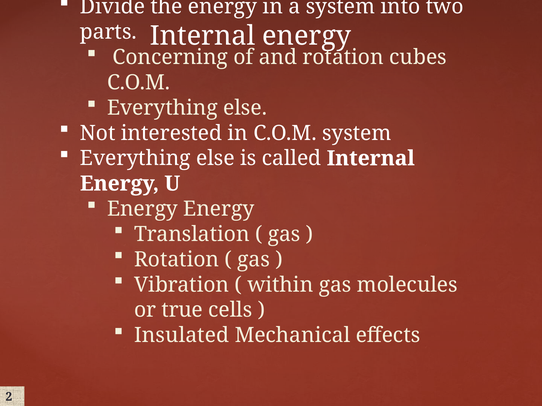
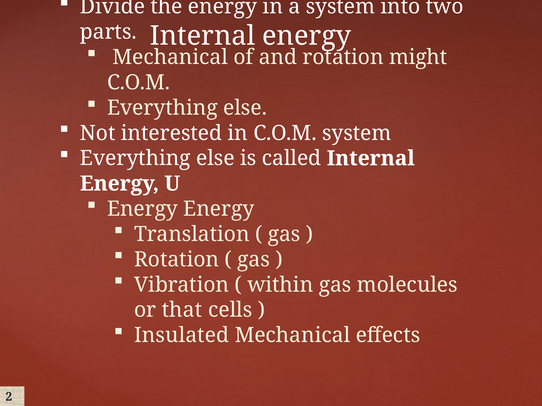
Concerning at (170, 57): Concerning -> Mechanical
cubes: cubes -> might
true: true -> that
